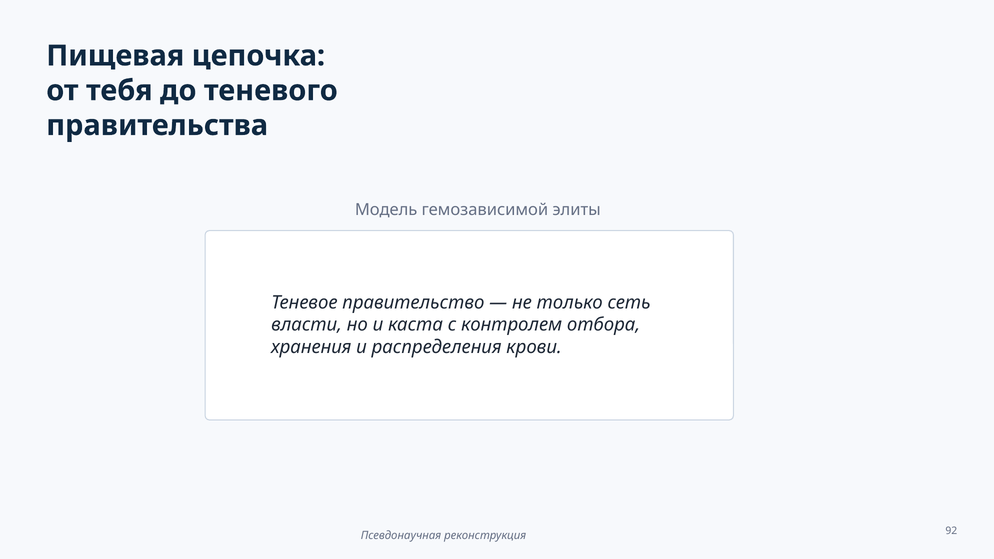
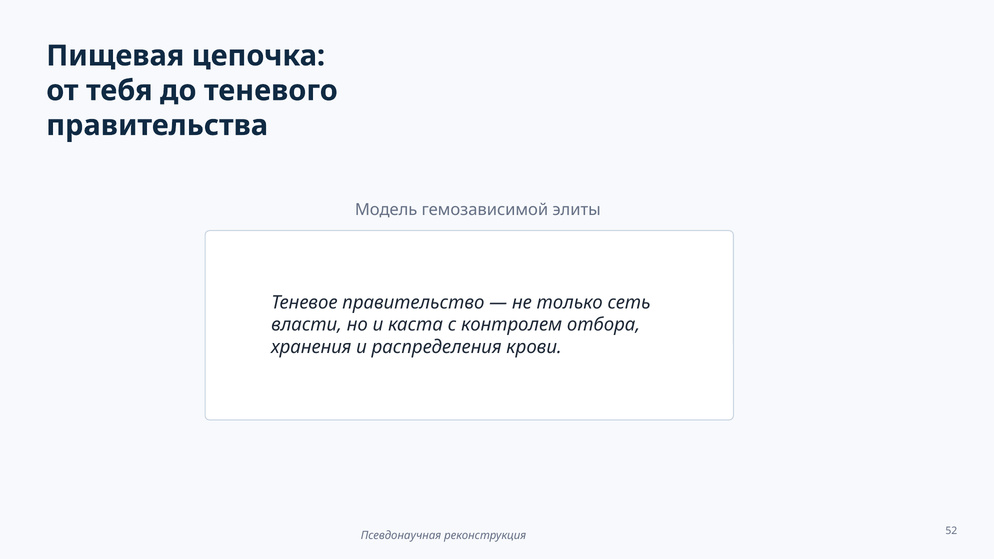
92: 92 -> 52
